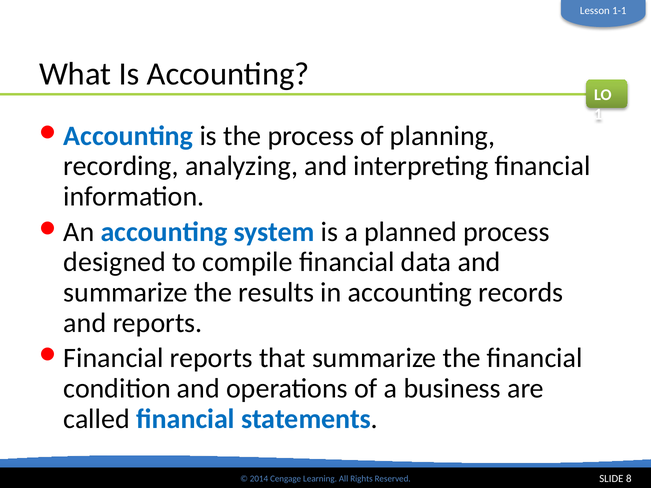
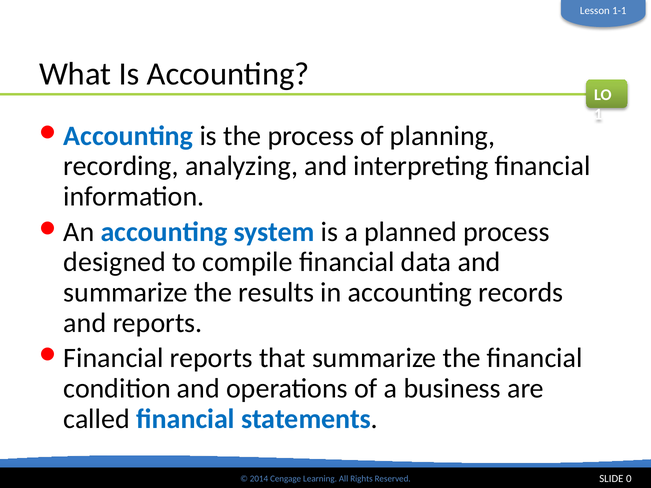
8: 8 -> 0
